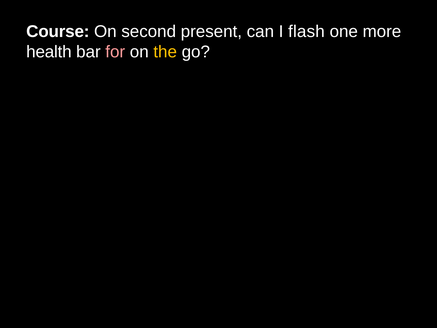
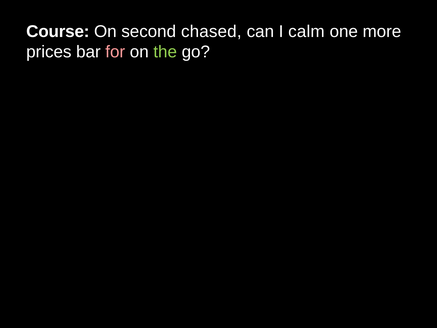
present: present -> chased
flash: flash -> calm
health: health -> prices
the colour: yellow -> light green
